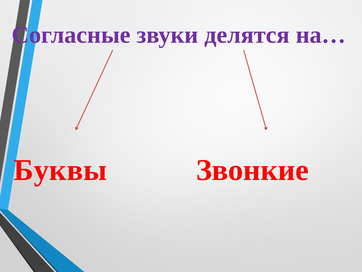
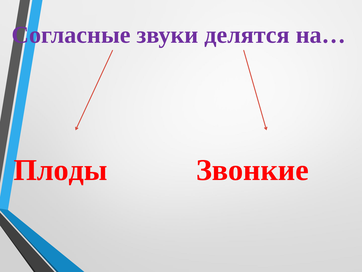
Буквы: Буквы -> Плоды
